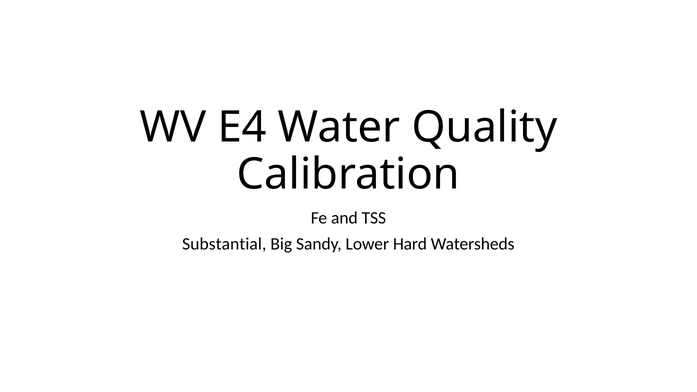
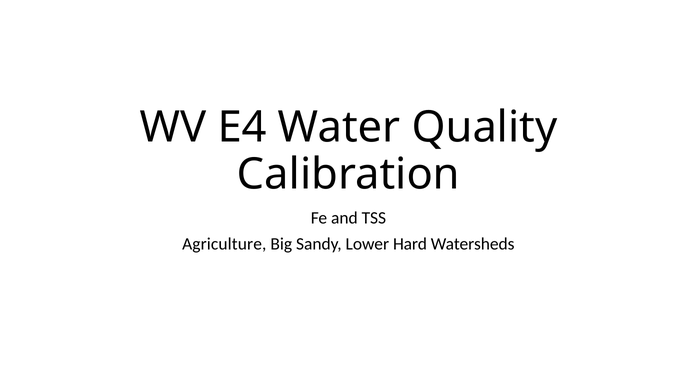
Substantial: Substantial -> Agriculture
